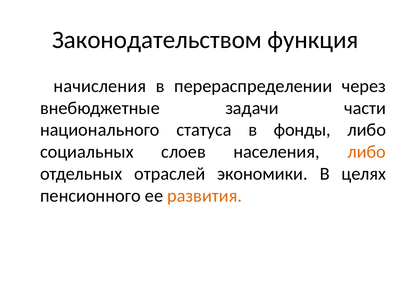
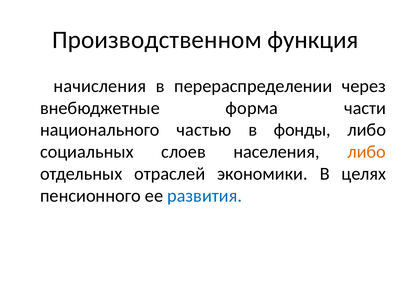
Законодательством: Законодательством -> Производственном
задачи: задачи -> форма
статуса: статуса -> частью
развития colour: orange -> blue
